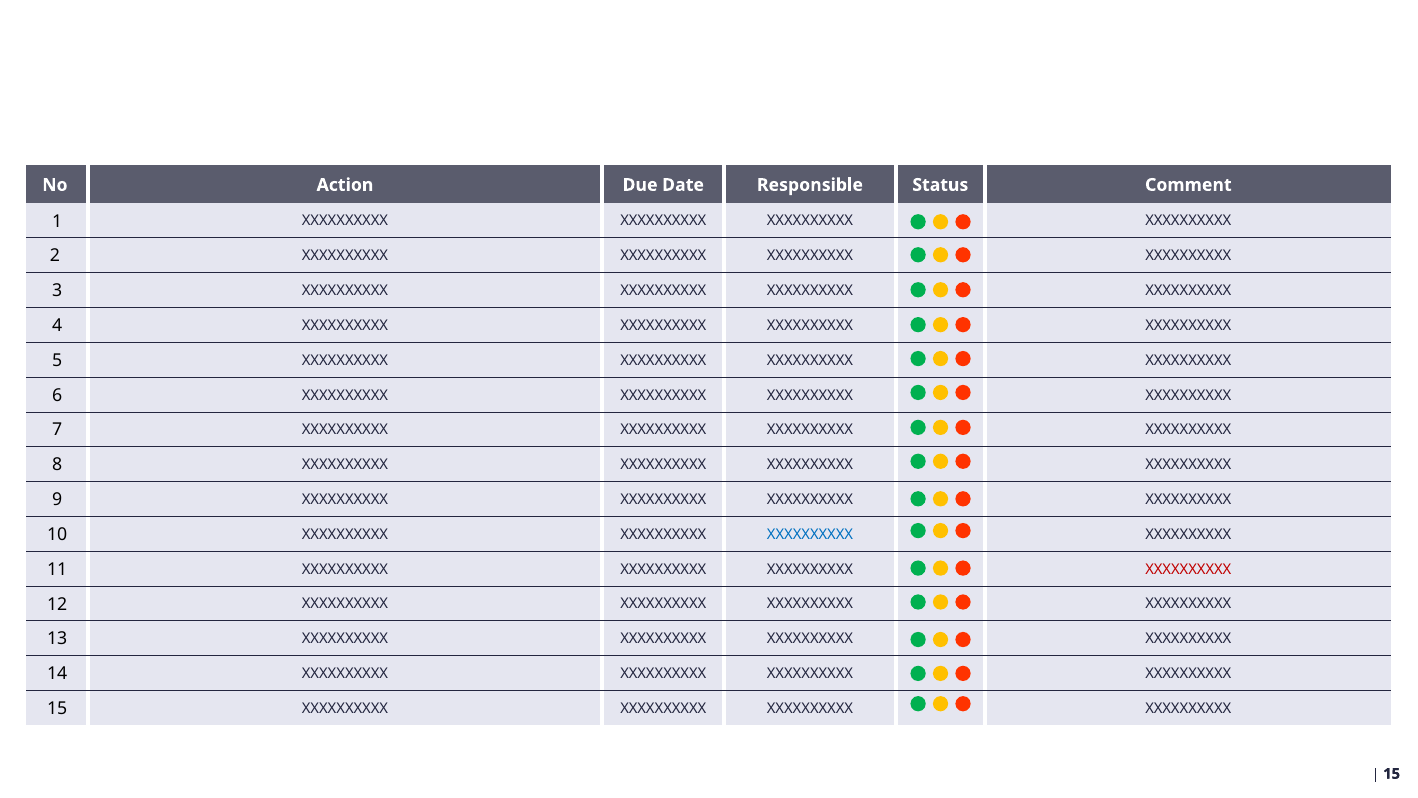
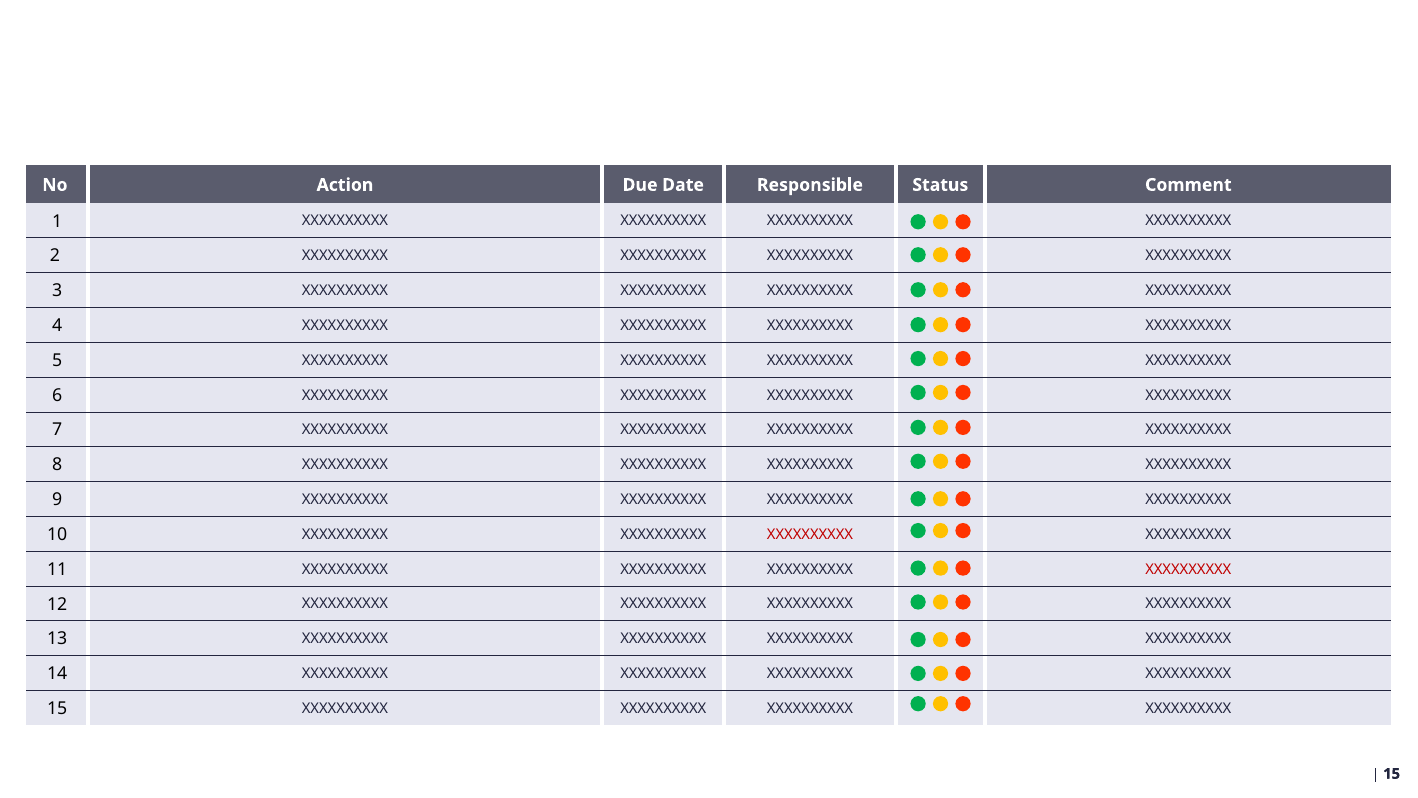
XXXXXXXXXX at (810, 534) colour: blue -> red
